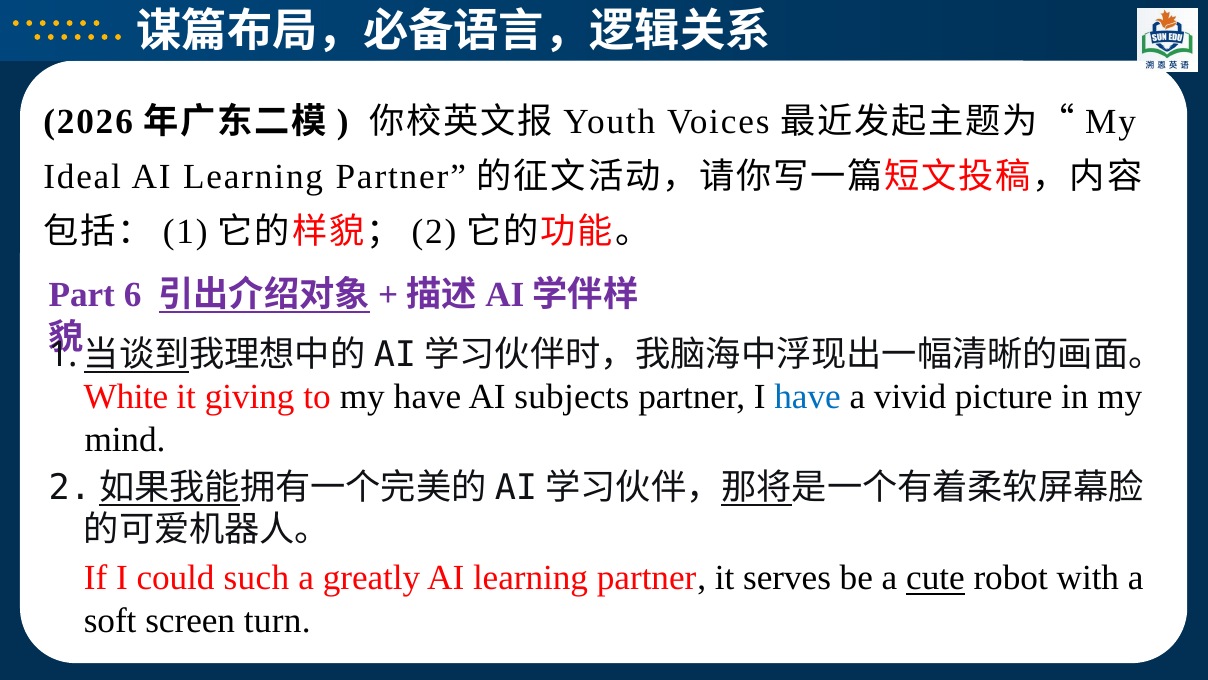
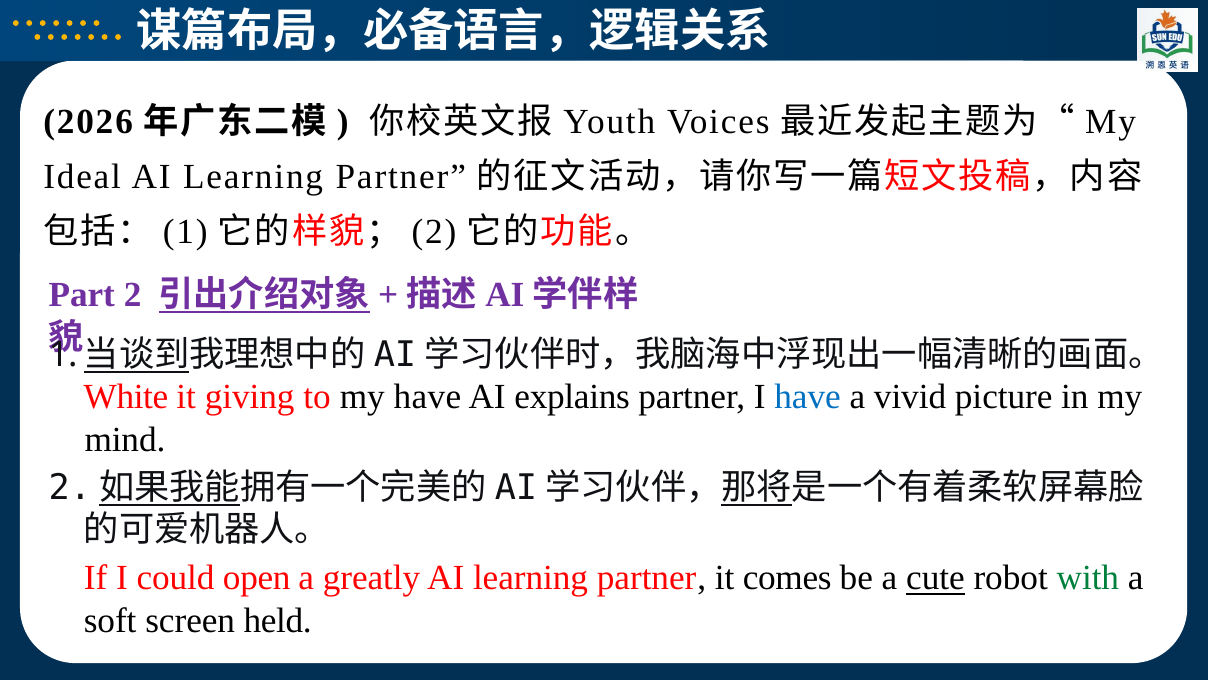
Part 6: 6 -> 2
subjects: subjects -> explains
such: such -> open
serves: serves -> comes
with colour: black -> green
turn: turn -> held
